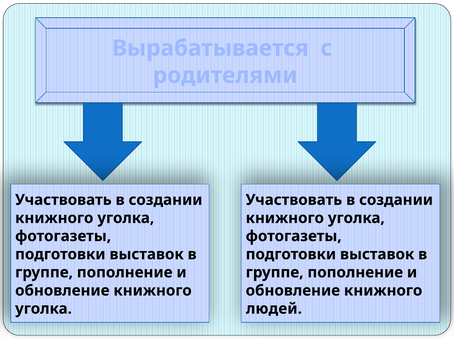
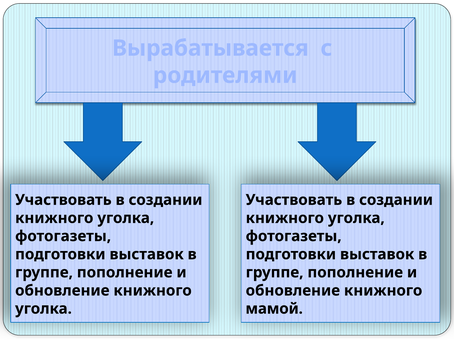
людей: людей -> мамой
